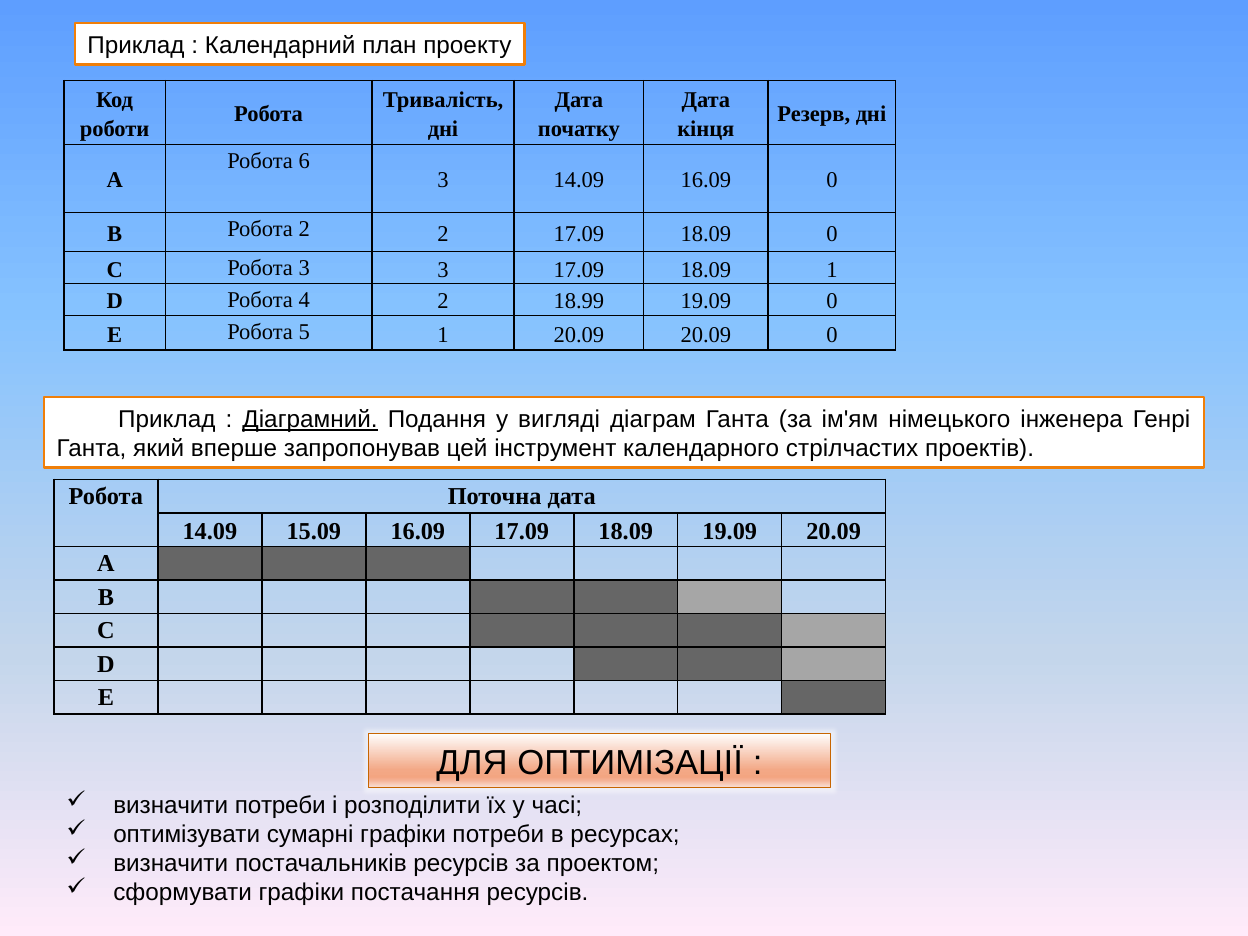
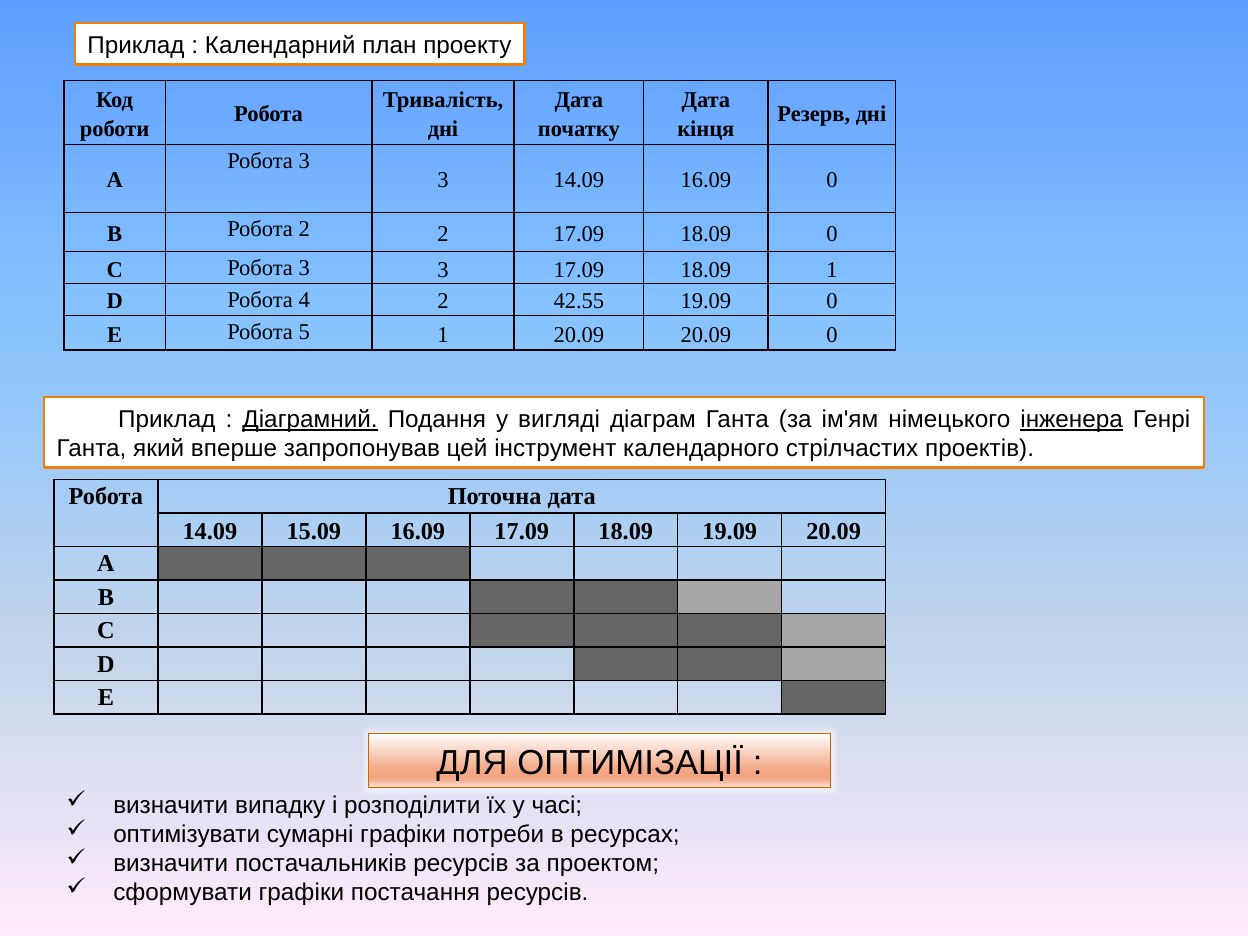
6 at (304, 161): 6 -> 3
18.99: 18.99 -> 42.55
інженера underline: none -> present
визначити потреби: потреби -> випадку
